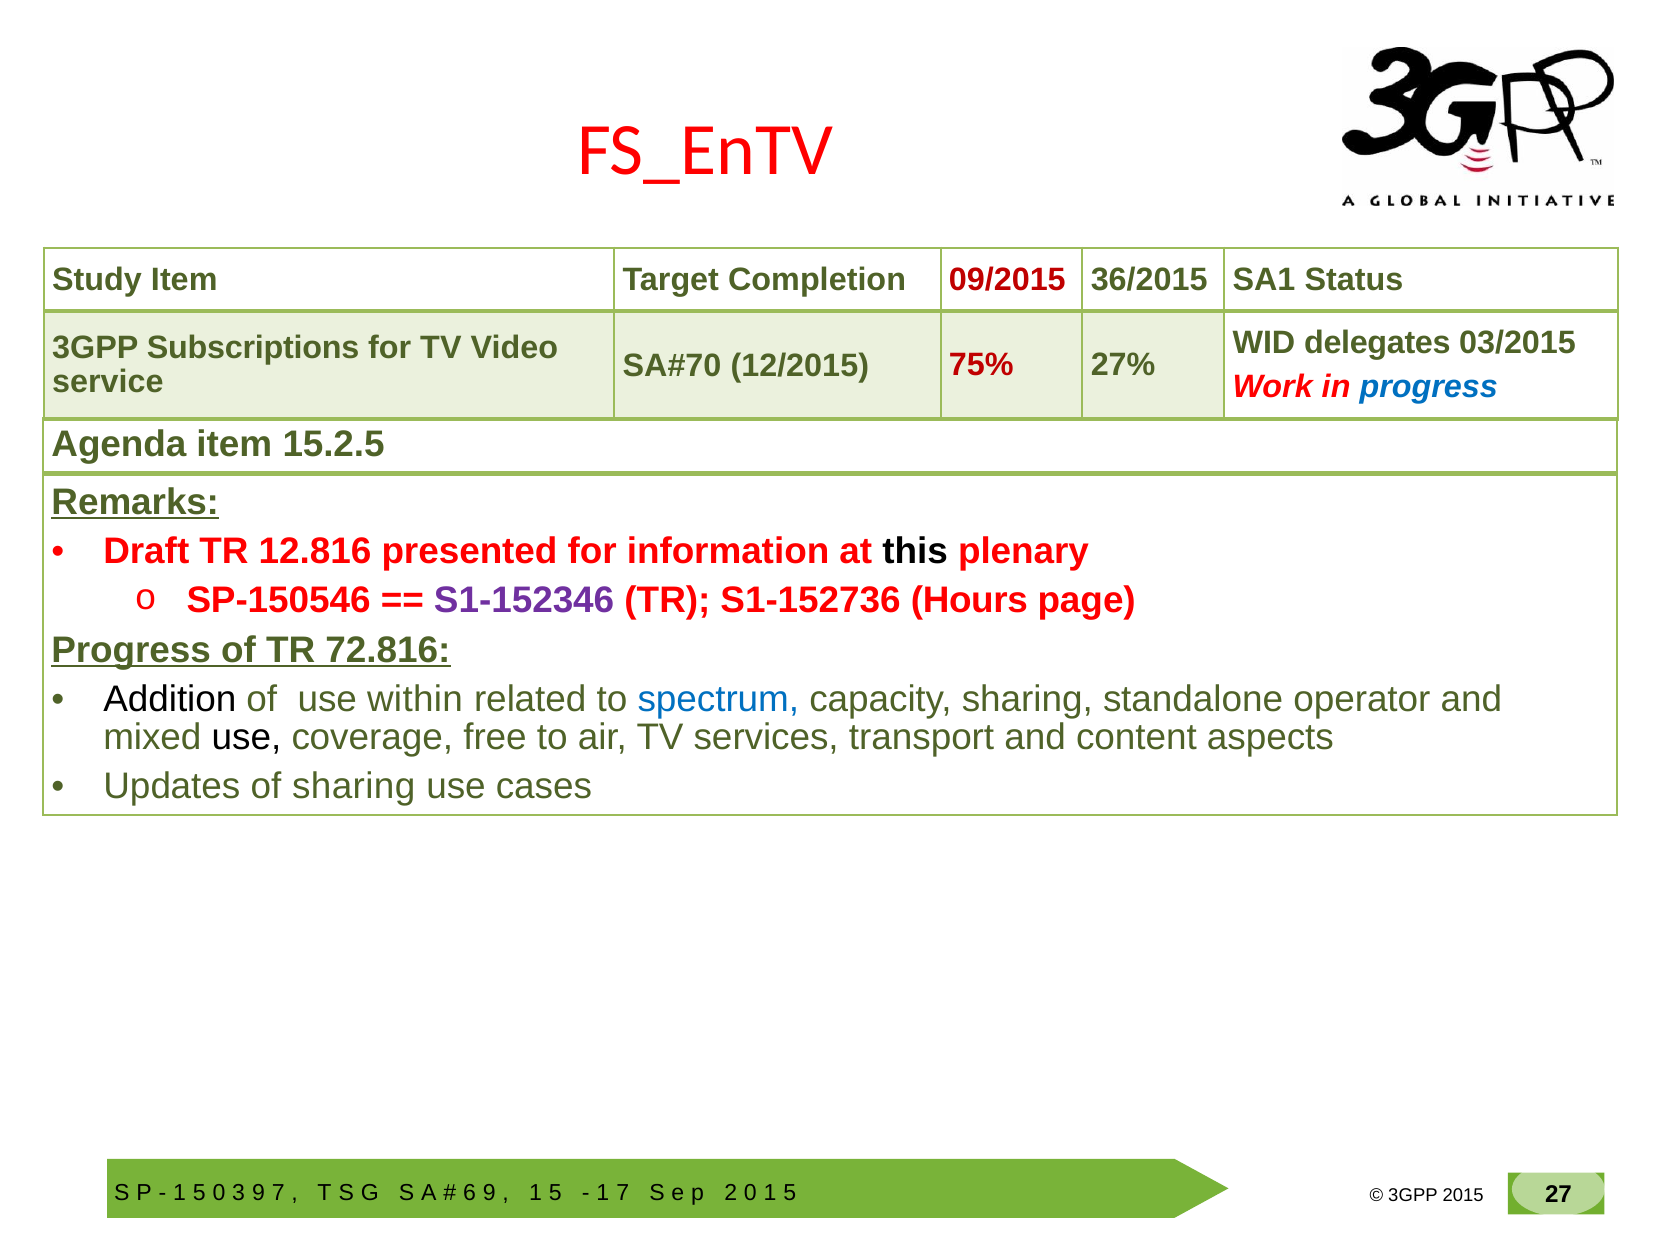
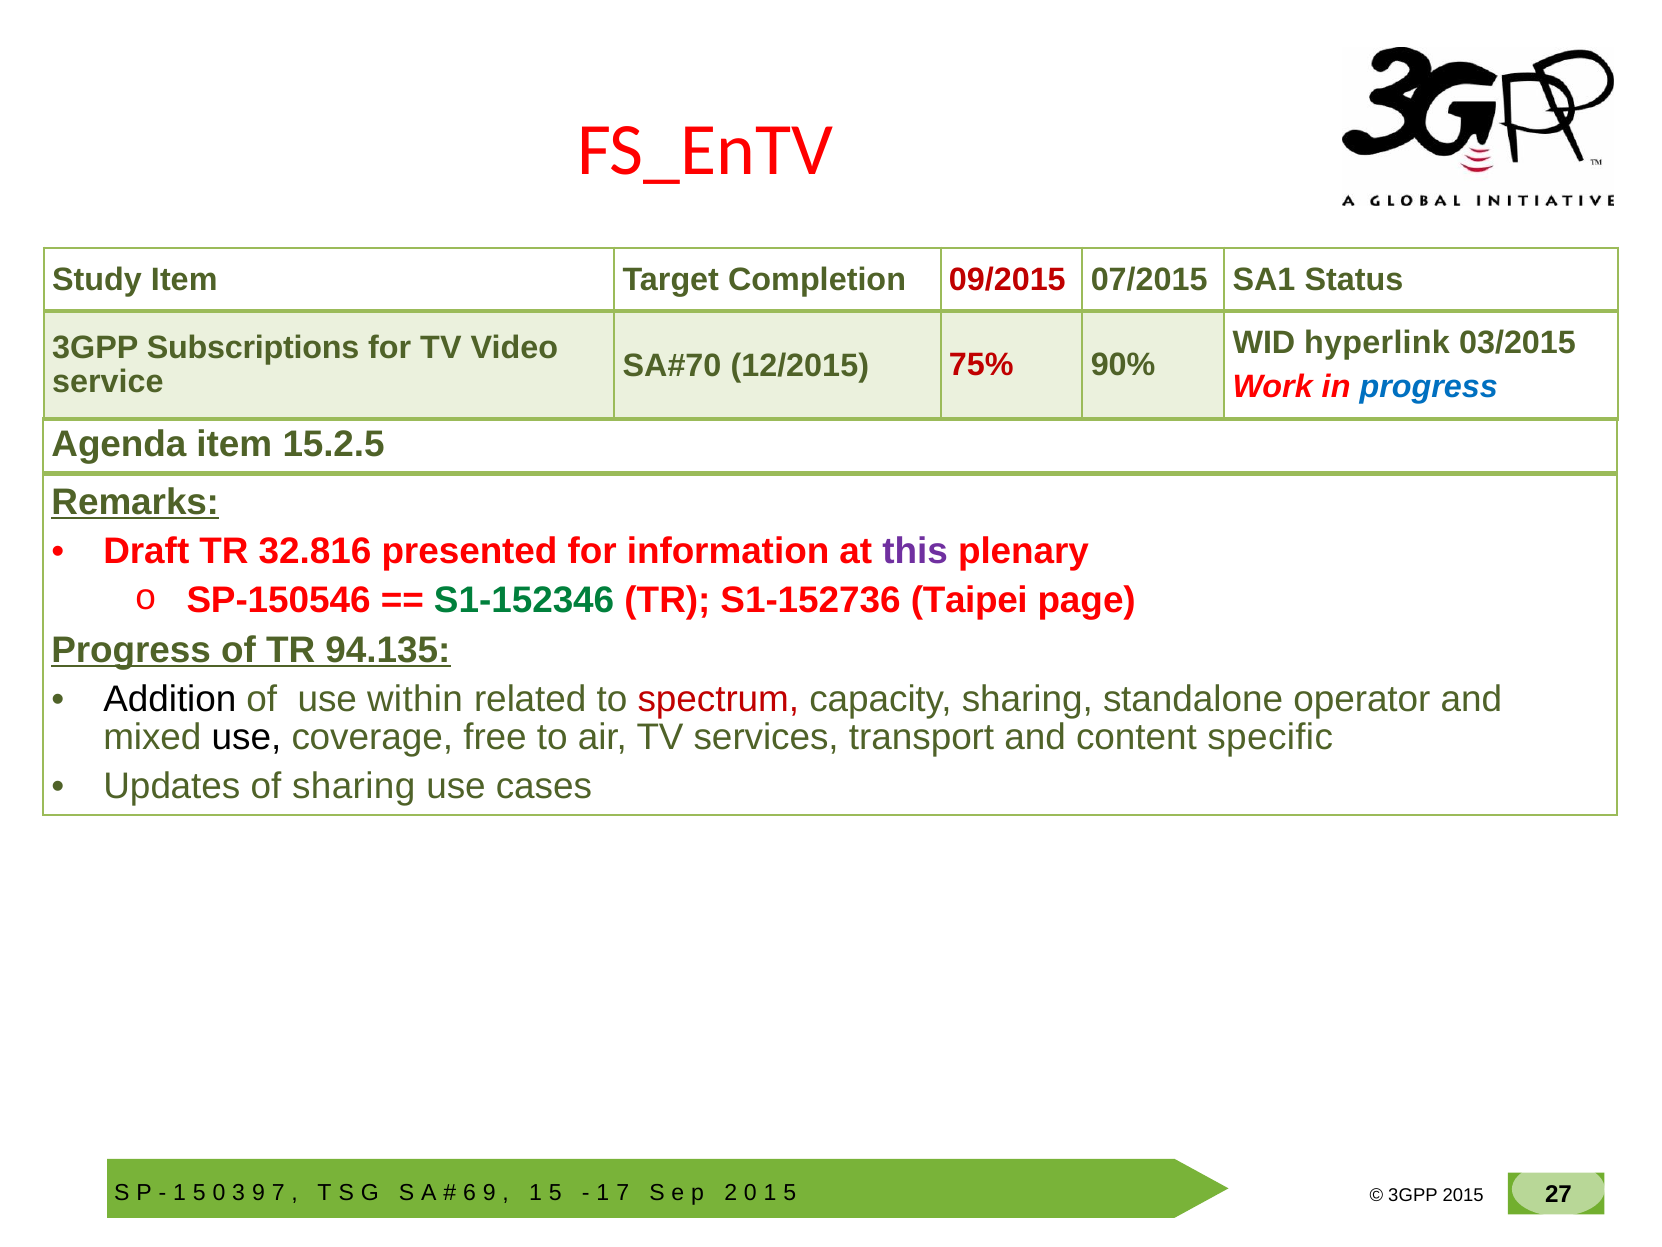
36/2015: 36/2015 -> 07/2015
delegates: delegates -> hyperlink
27%: 27% -> 90%
12.816: 12.816 -> 32.816
this colour: black -> purple
S1-152346 colour: purple -> green
Hours: Hours -> Taipei
72.816: 72.816 -> 94.135
spectrum colour: blue -> red
aspects: aspects -> specific
